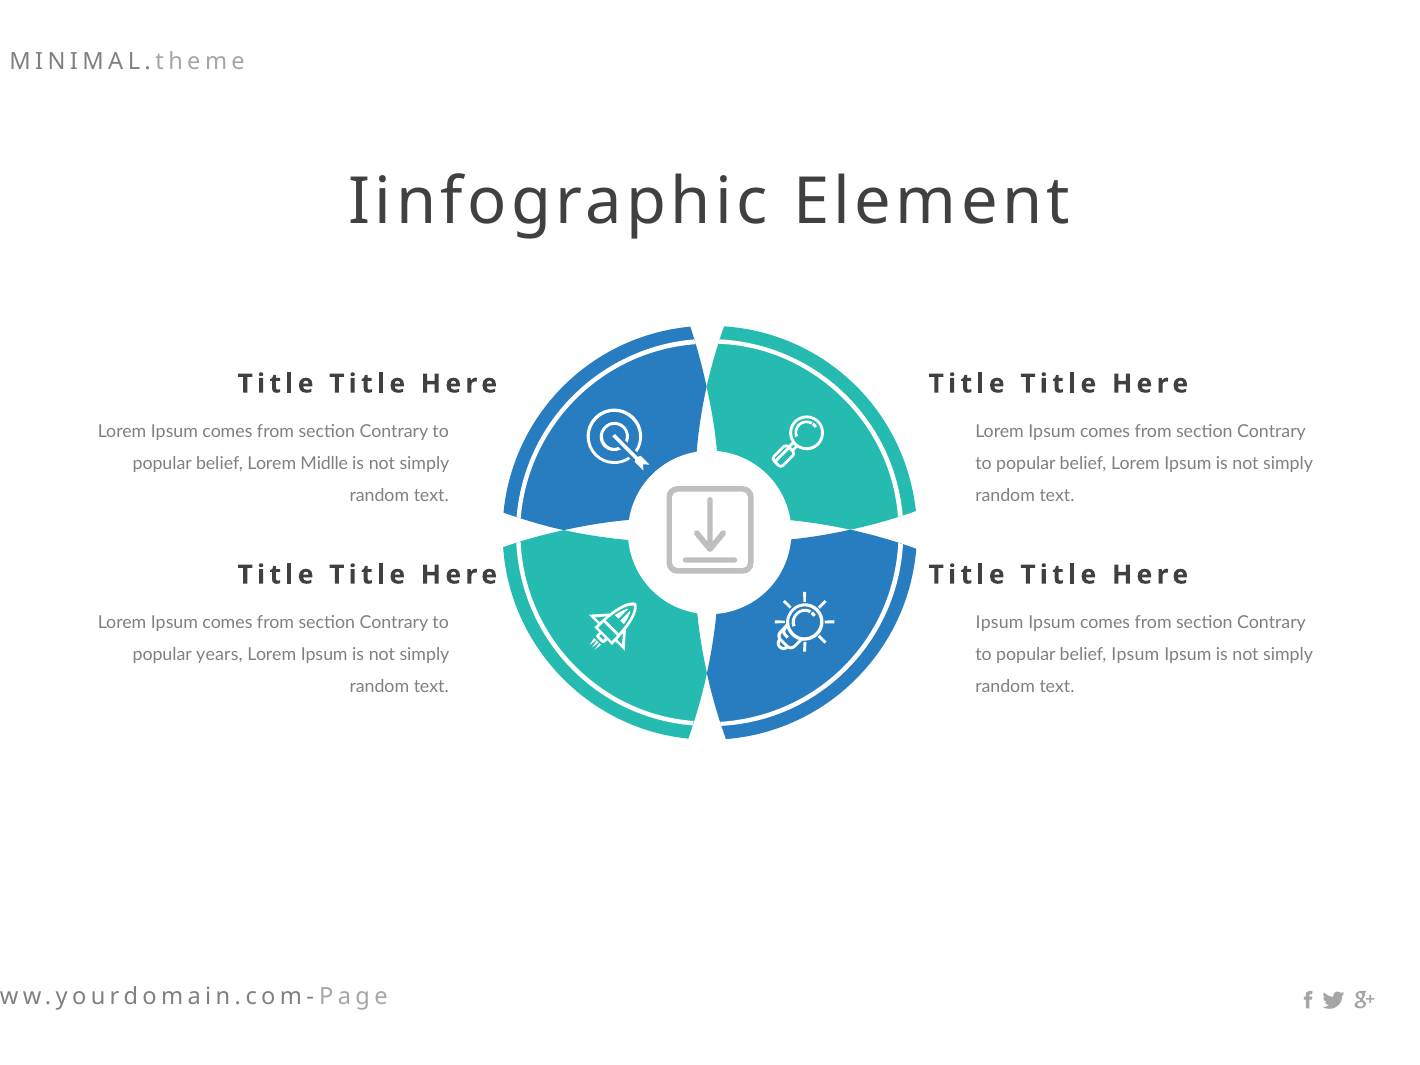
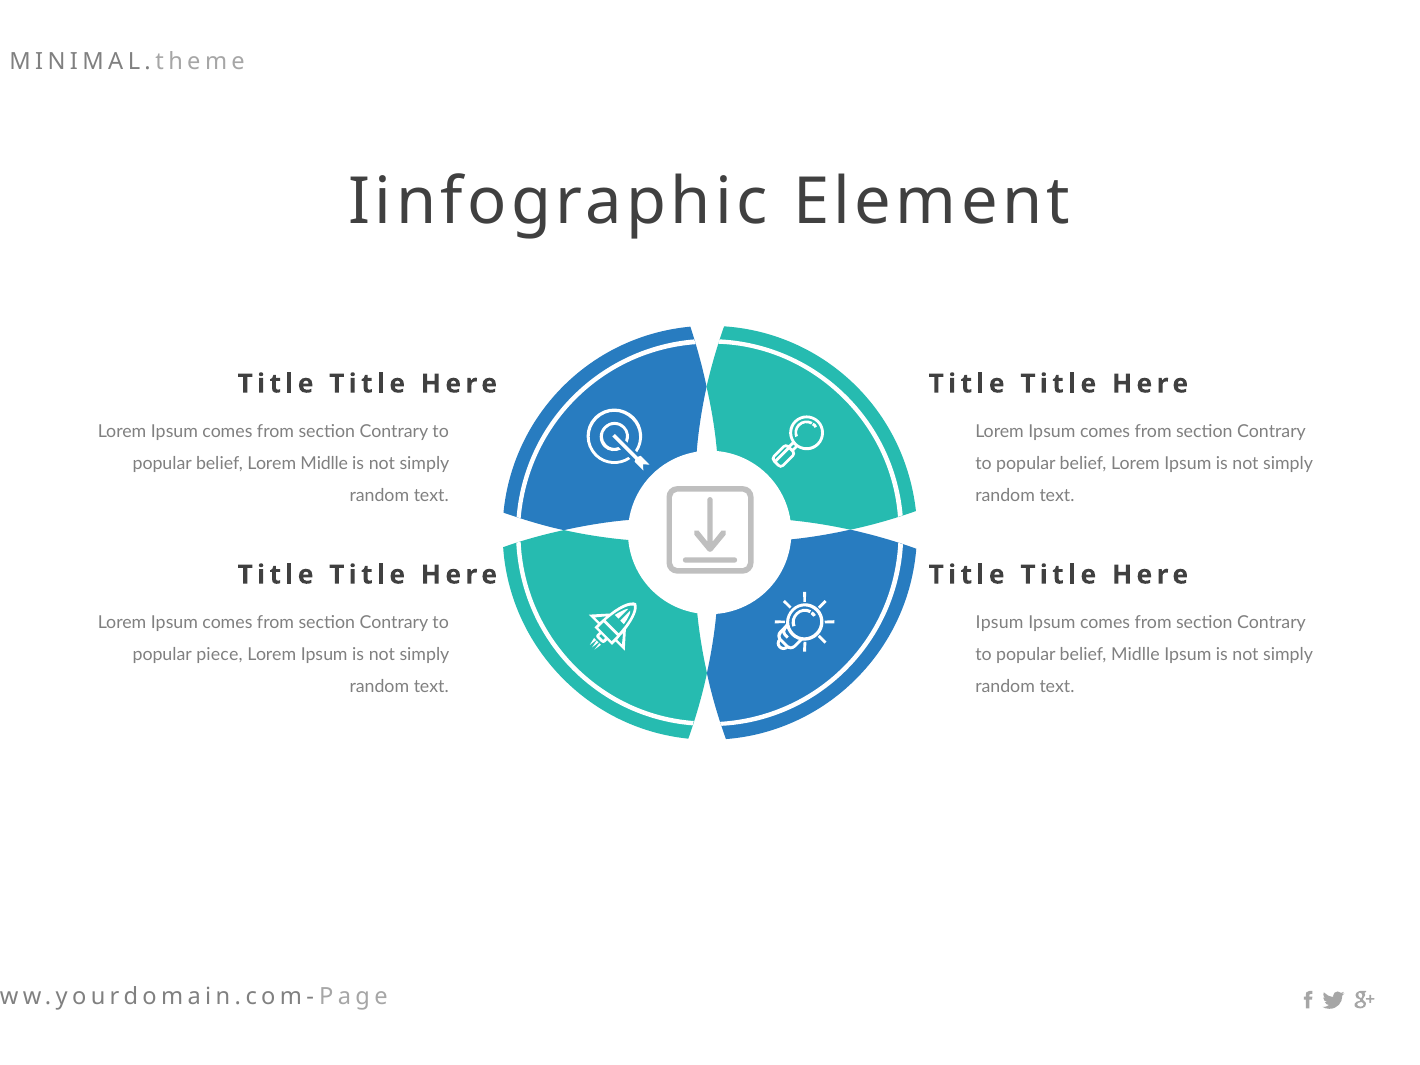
years: years -> piece
belief Ipsum: Ipsum -> Midlle
